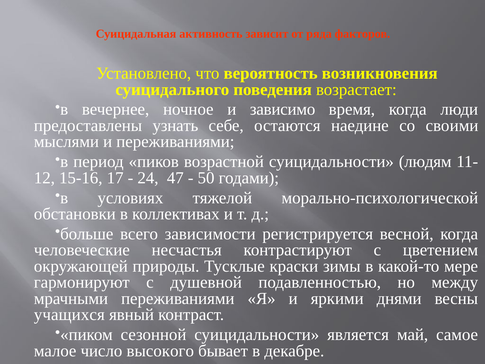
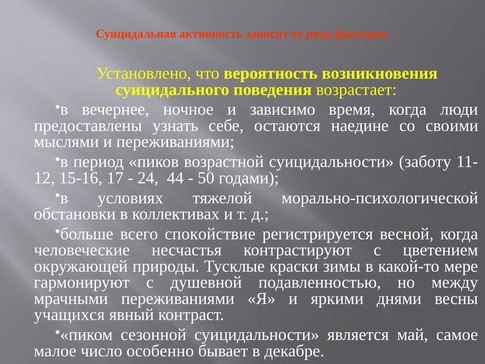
людям: людям -> заботу
47: 47 -> 44
зависимости: зависимости -> спокойствие
высокого: высокого -> особенно
